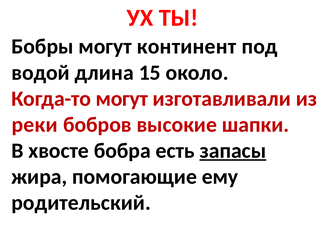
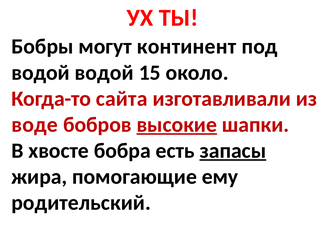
водой длина: длина -> водой
Когда-то могут: могут -> сайта
реки: реки -> воде
высокие underline: none -> present
